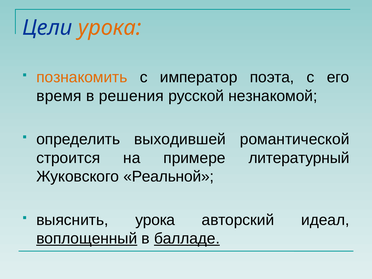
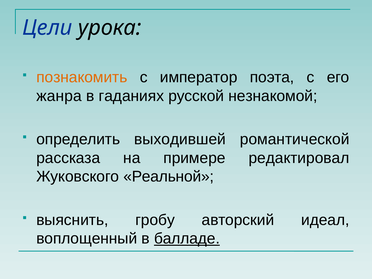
урока at (110, 28) colour: orange -> black
время: время -> жанра
решения: решения -> гаданиях
строится: строится -> рассказа
литературный: литературный -> редактировал
выяснить урока: урока -> гробу
воплощенный underline: present -> none
